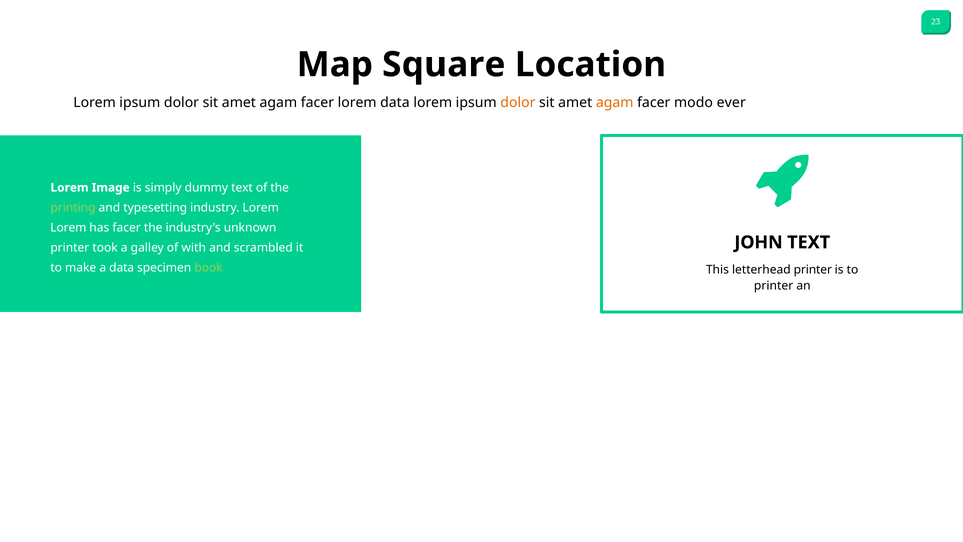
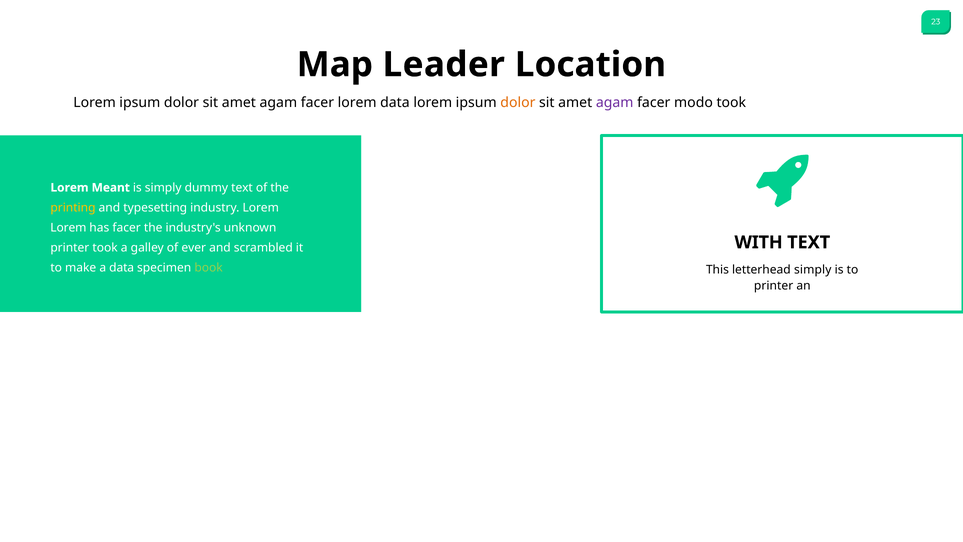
Square: Square -> Leader
agam at (615, 103) colour: orange -> purple
modo ever: ever -> took
Image: Image -> Meant
printing colour: light green -> yellow
JOHN: JOHN -> WITH
with: with -> ever
letterhead printer: printer -> simply
